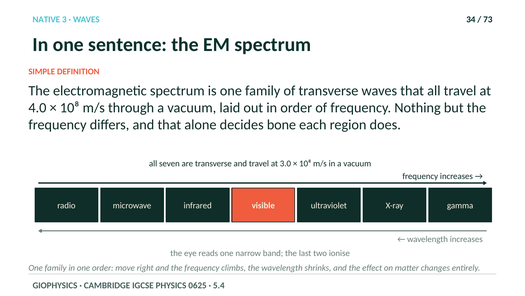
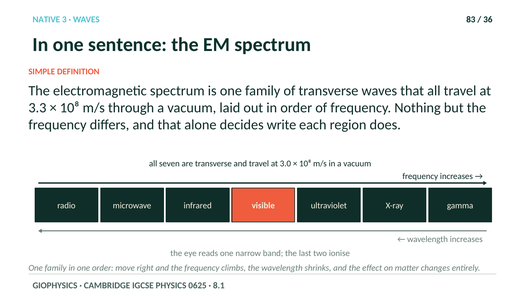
34: 34 -> 83
73: 73 -> 36
4.0: 4.0 -> 3.3
bone: bone -> write
5.4: 5.4 -> 8.1
